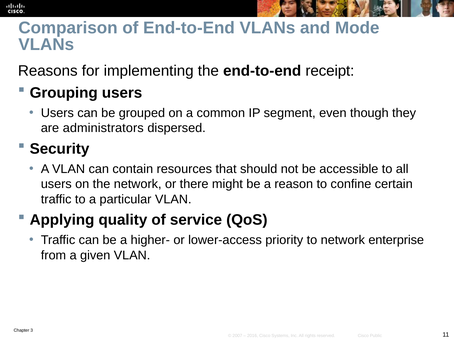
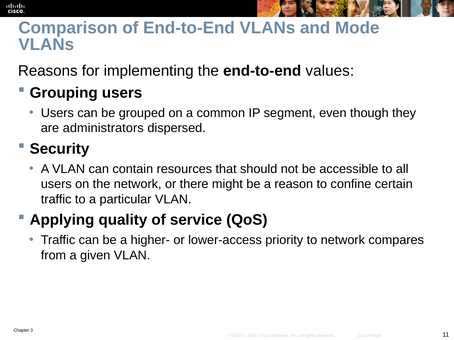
receipt: receipt -> values
enterprise: enterprise -> compares
